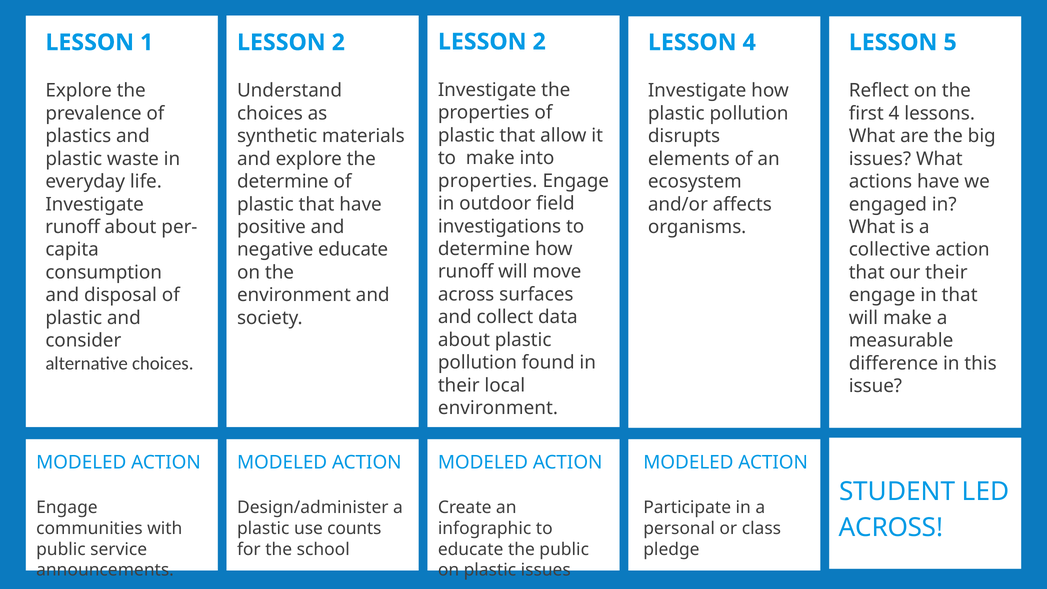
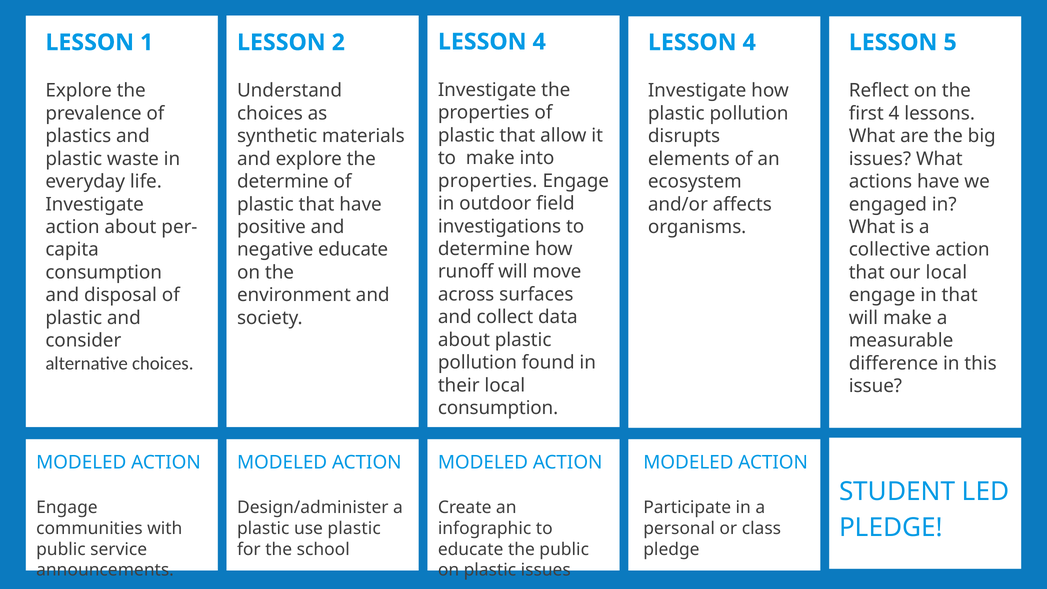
2 at (539, 42): 2 -> 4
runoff at (73, 227): runoff -> action
our their: their -> local
environment at (498, 408): environment -> consumption
ACROSS at (891, 528): ACROSS -> PLEDGE
use counts: counts -> plastic
